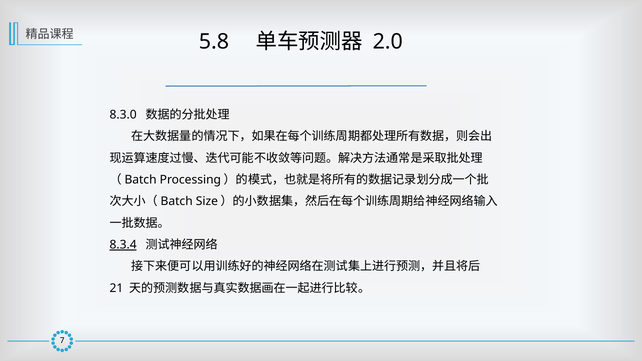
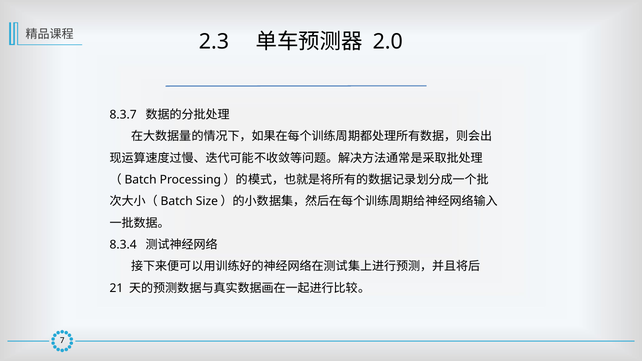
5.8: 5.8 -> 2.3
8.3.0: 8.3.0 -> 8.3.7
8.3.4 underline: present -> none
